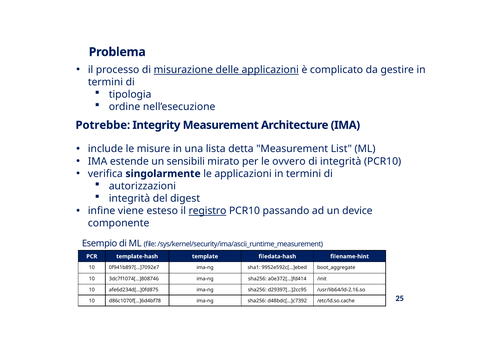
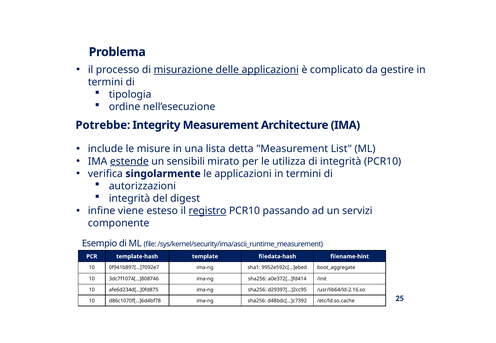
estende underline: none -> present
ovvero: ovvero -> utilizza
device: device -> servizi
